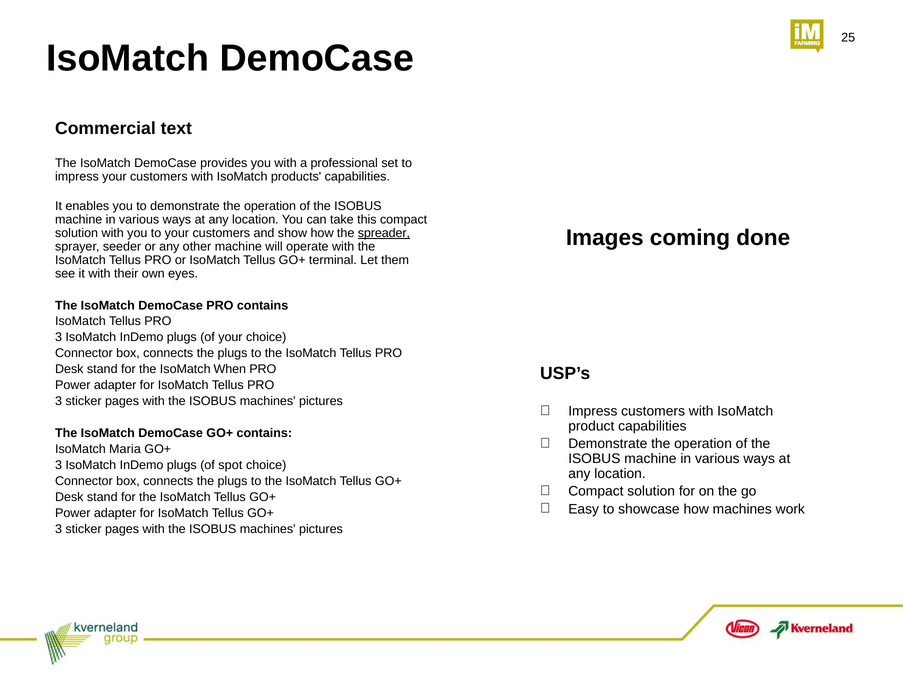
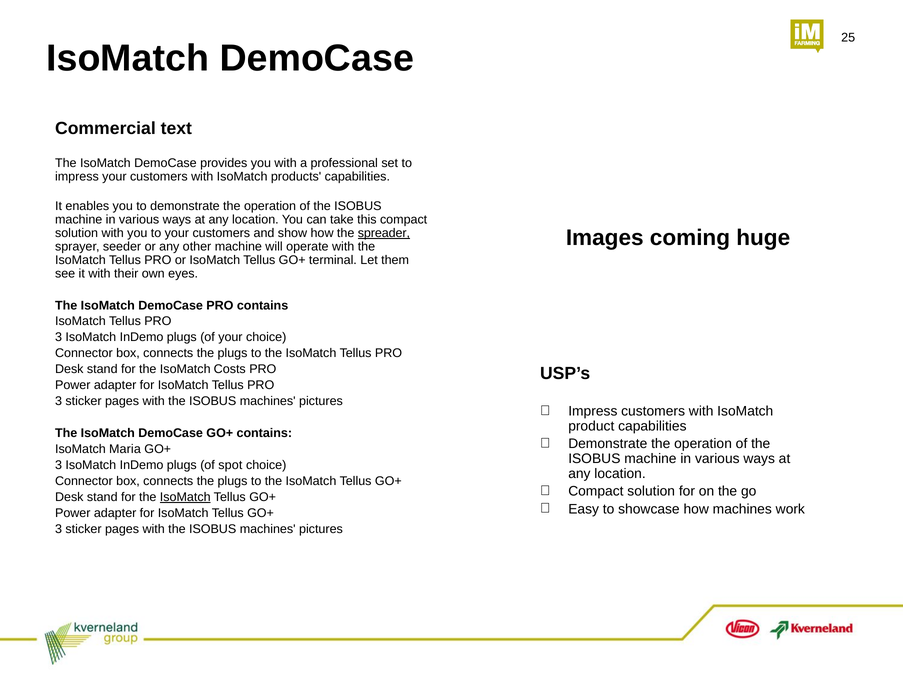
done: done -> huge
When: When -> Costs
IsoMatch at (185, 497) underline: none -> present
